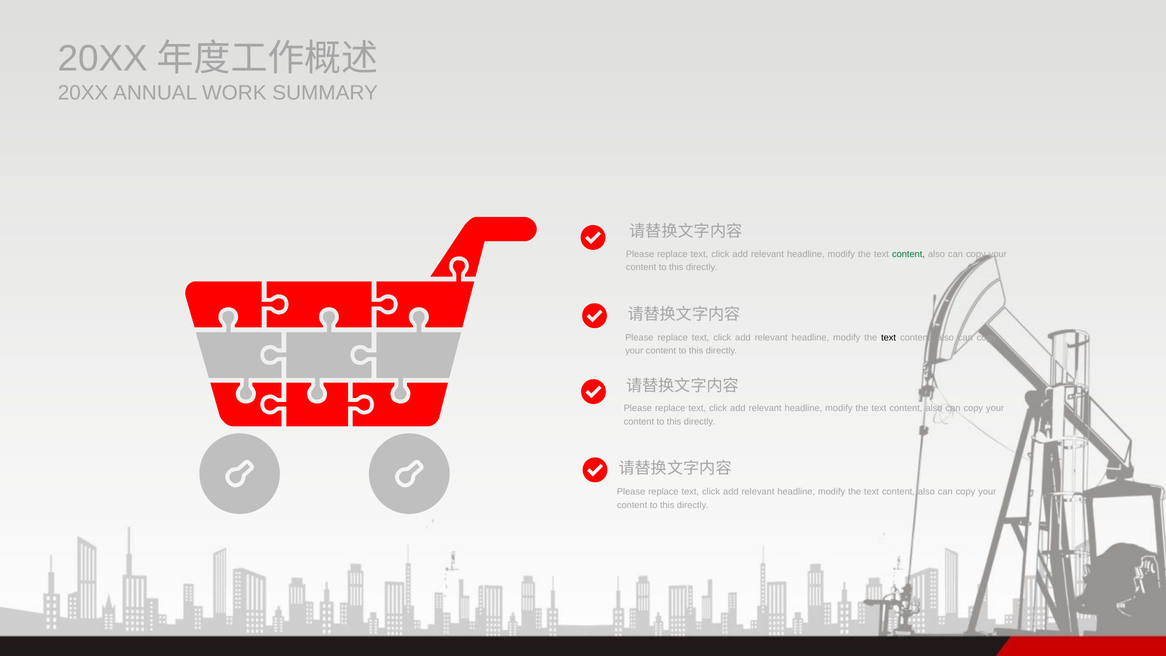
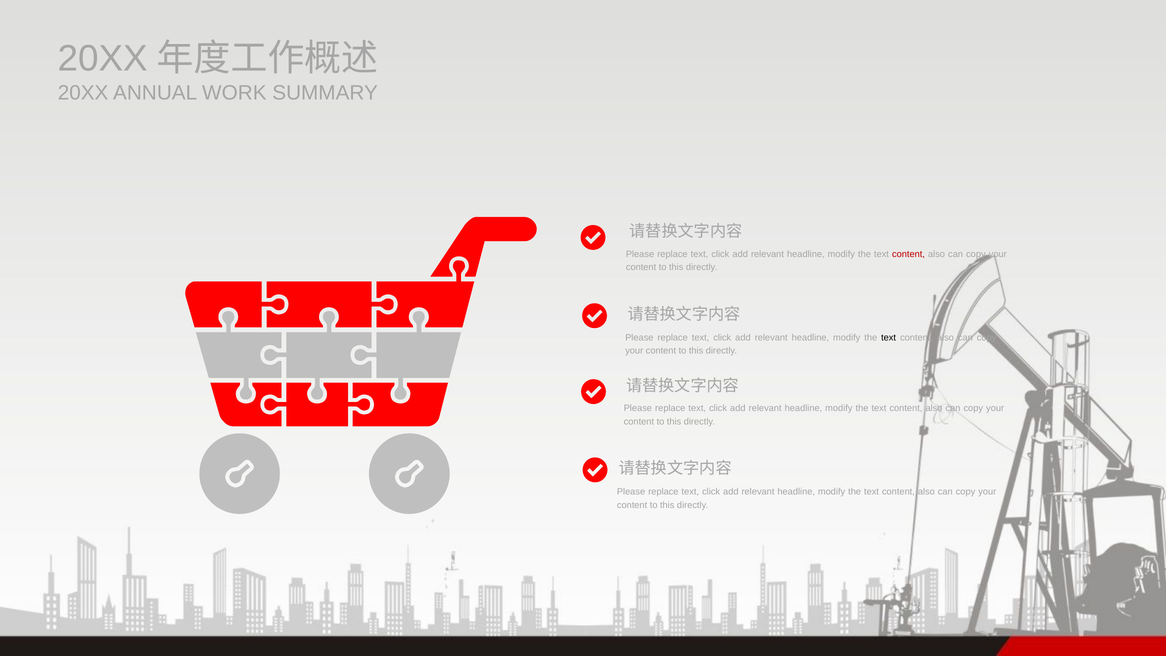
content at (908, 254) colour: green -> red
